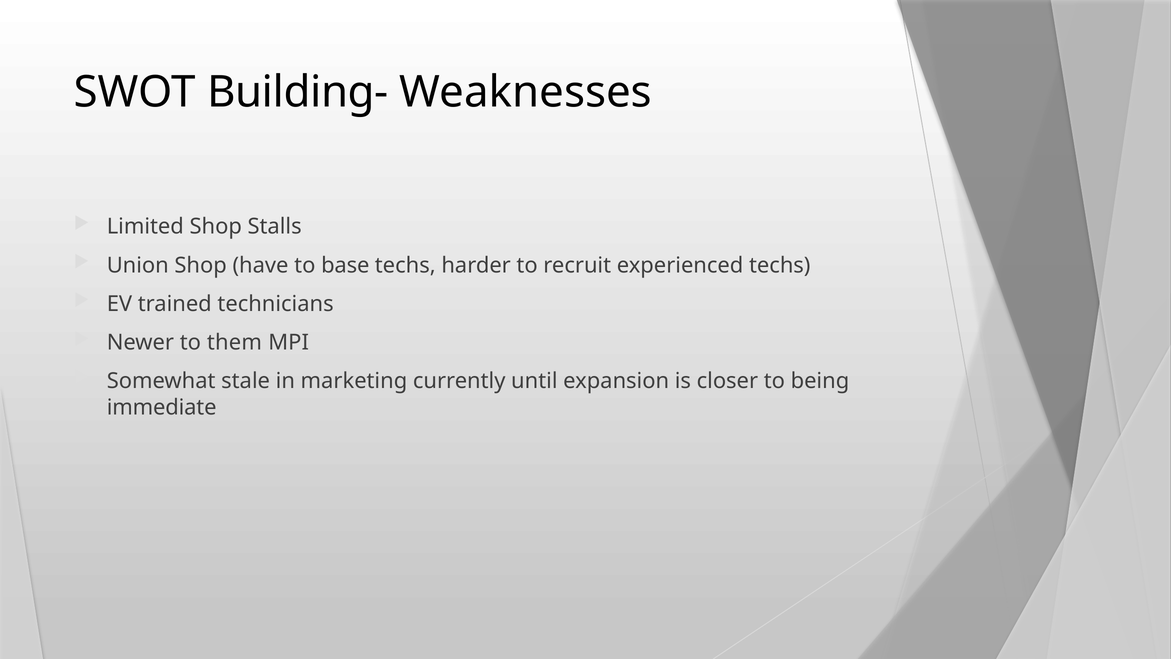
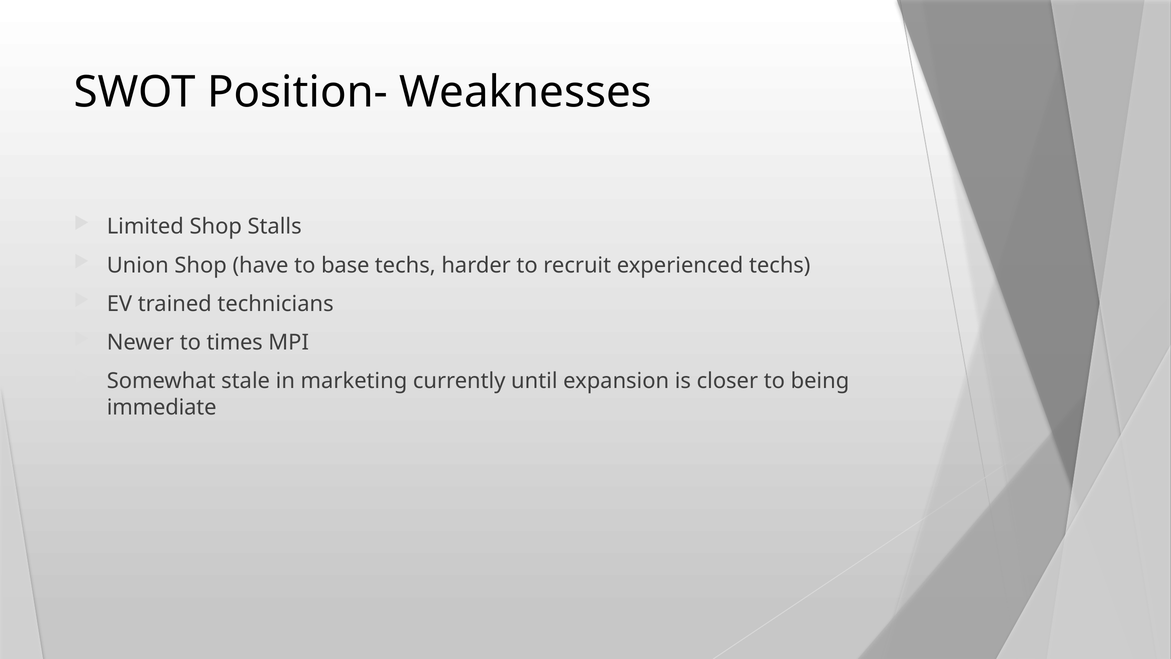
Building-: Building- -> Position-
them: them -> times
